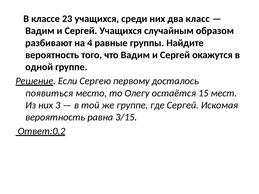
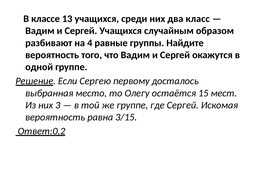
23: 23 -> 13
появиться: появиться -> выбранная
